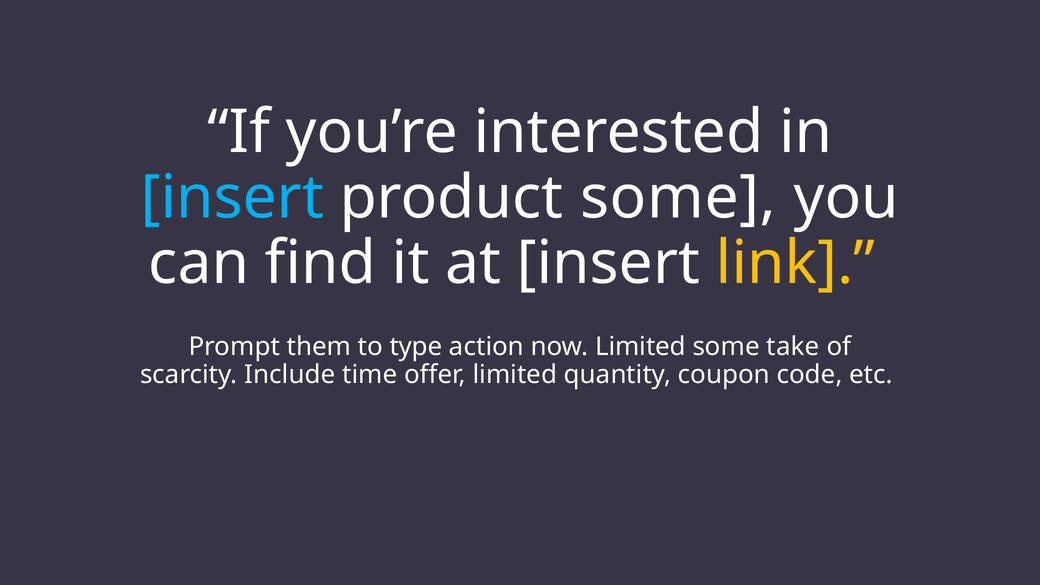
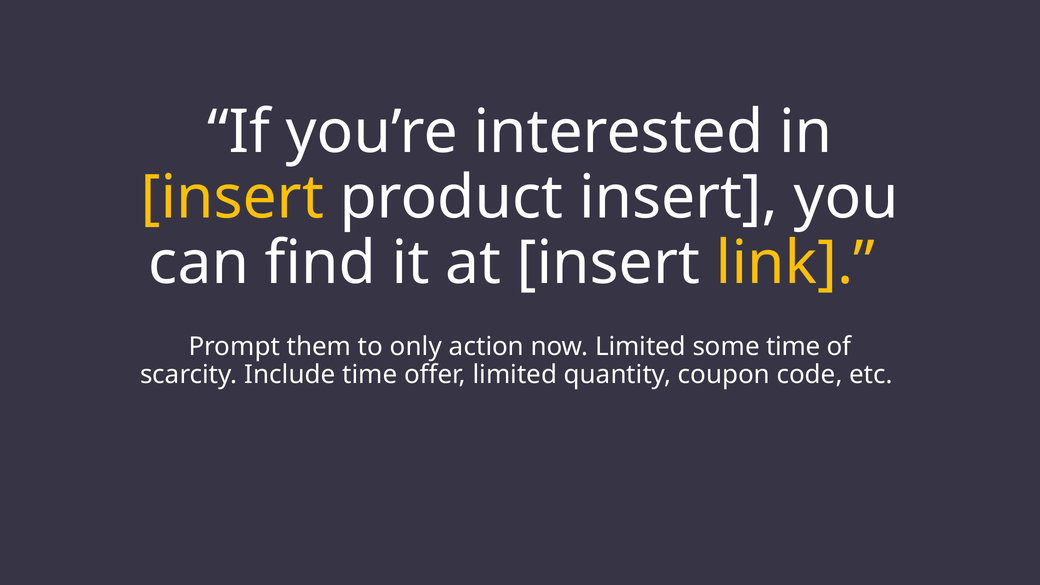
insert at (232, 198) colour: light blue -> yellow
product some: some -> insert
type: type -> only
some take: take -> time
